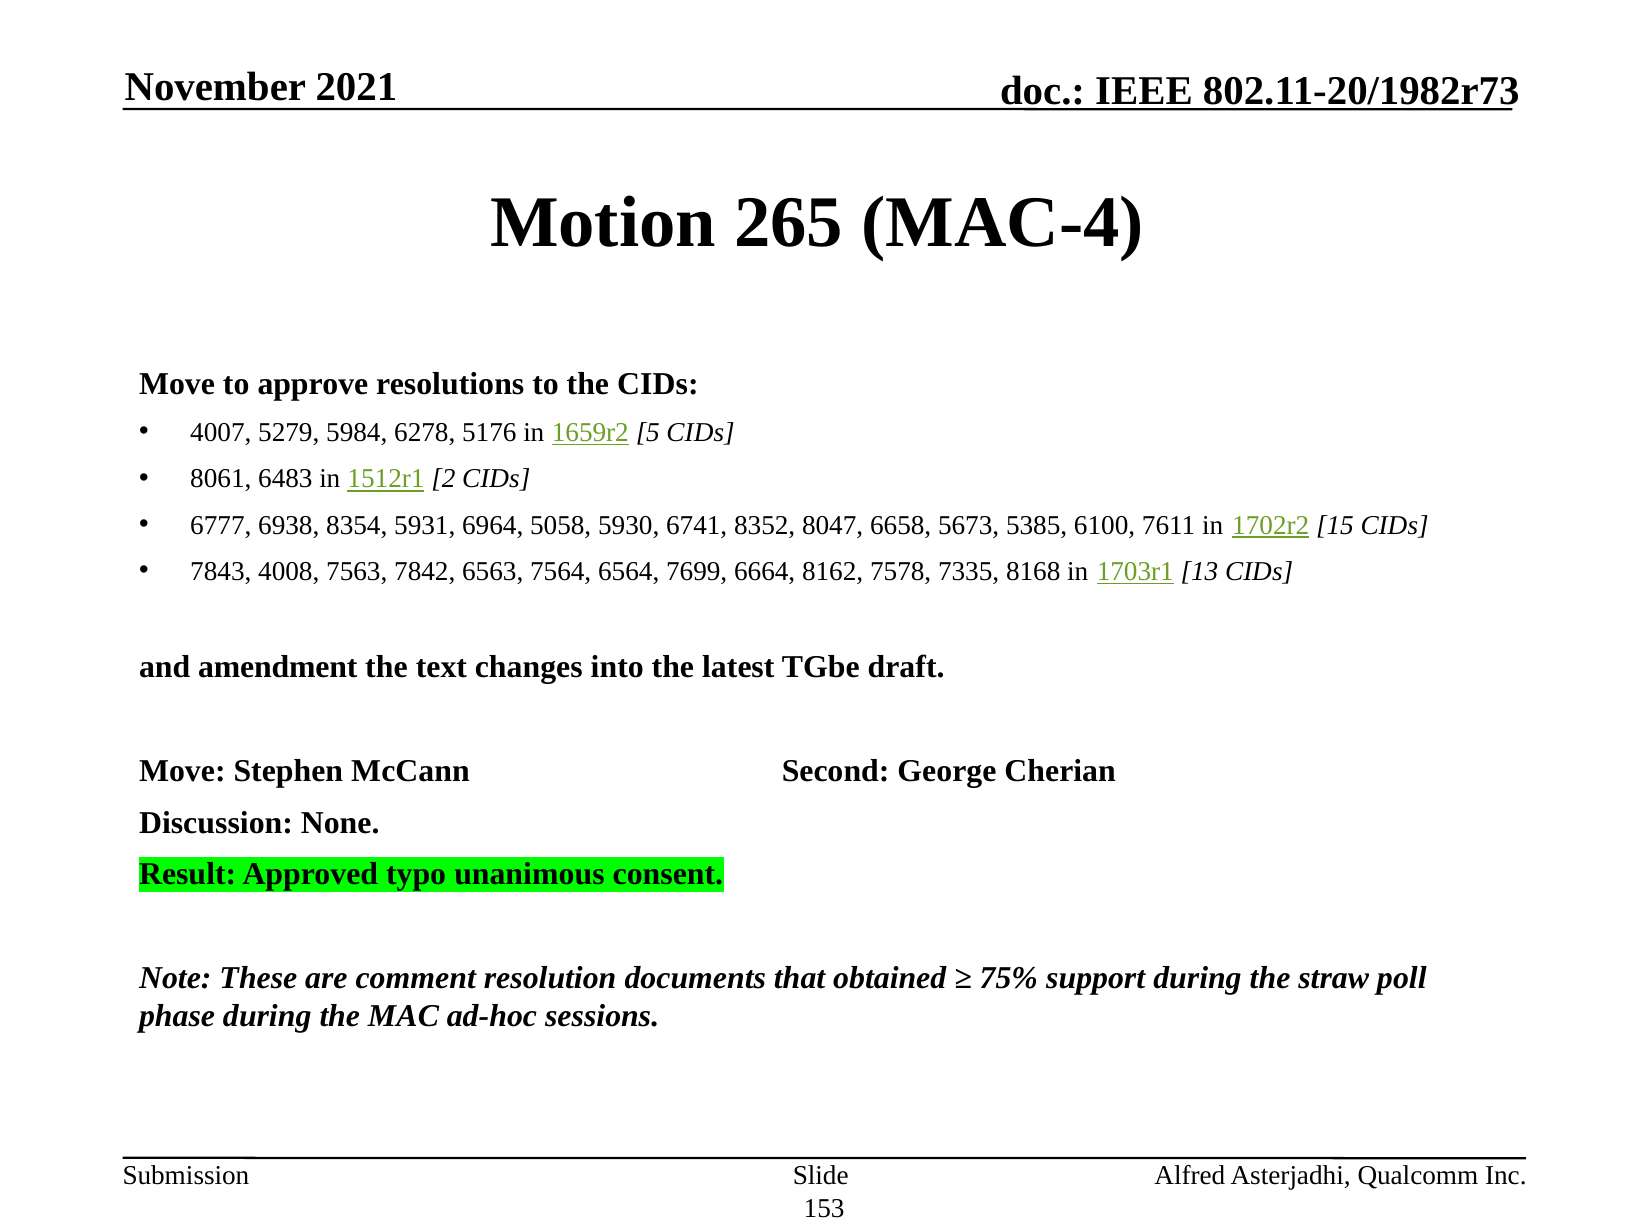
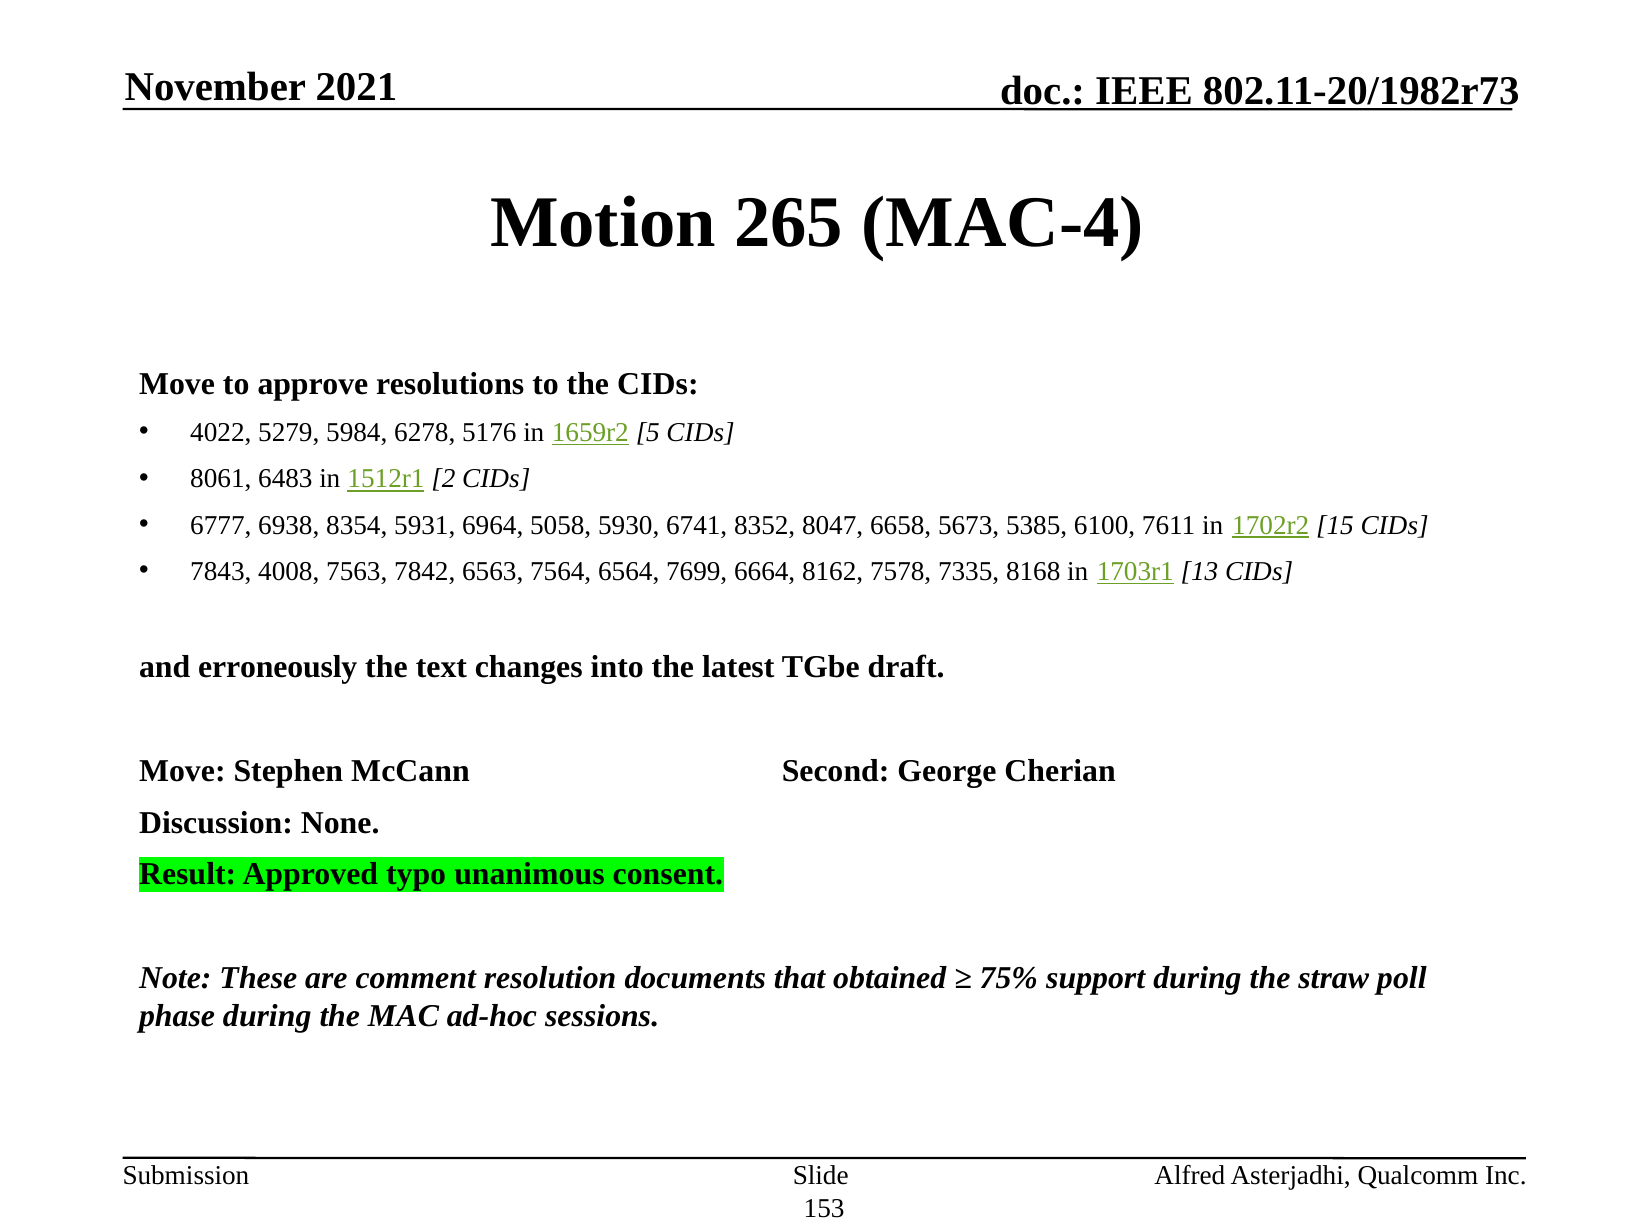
4007: 4007 -> 4022
amendment: amendment -> erroneously
